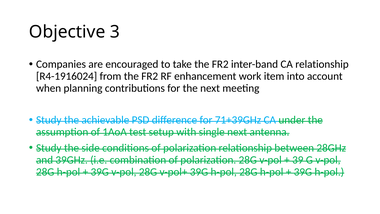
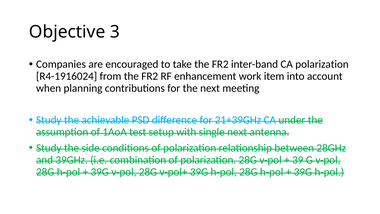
CA relationship: relationship -> polarization
71+39GHz: 71+39GHz -> 21+39GHz
